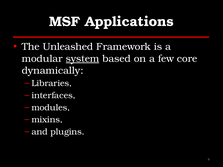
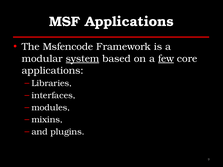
Unleashed: Unleashed -> Msfencode
few underline: none -> present
dynamically at (53, 71): dynamically -> applications
